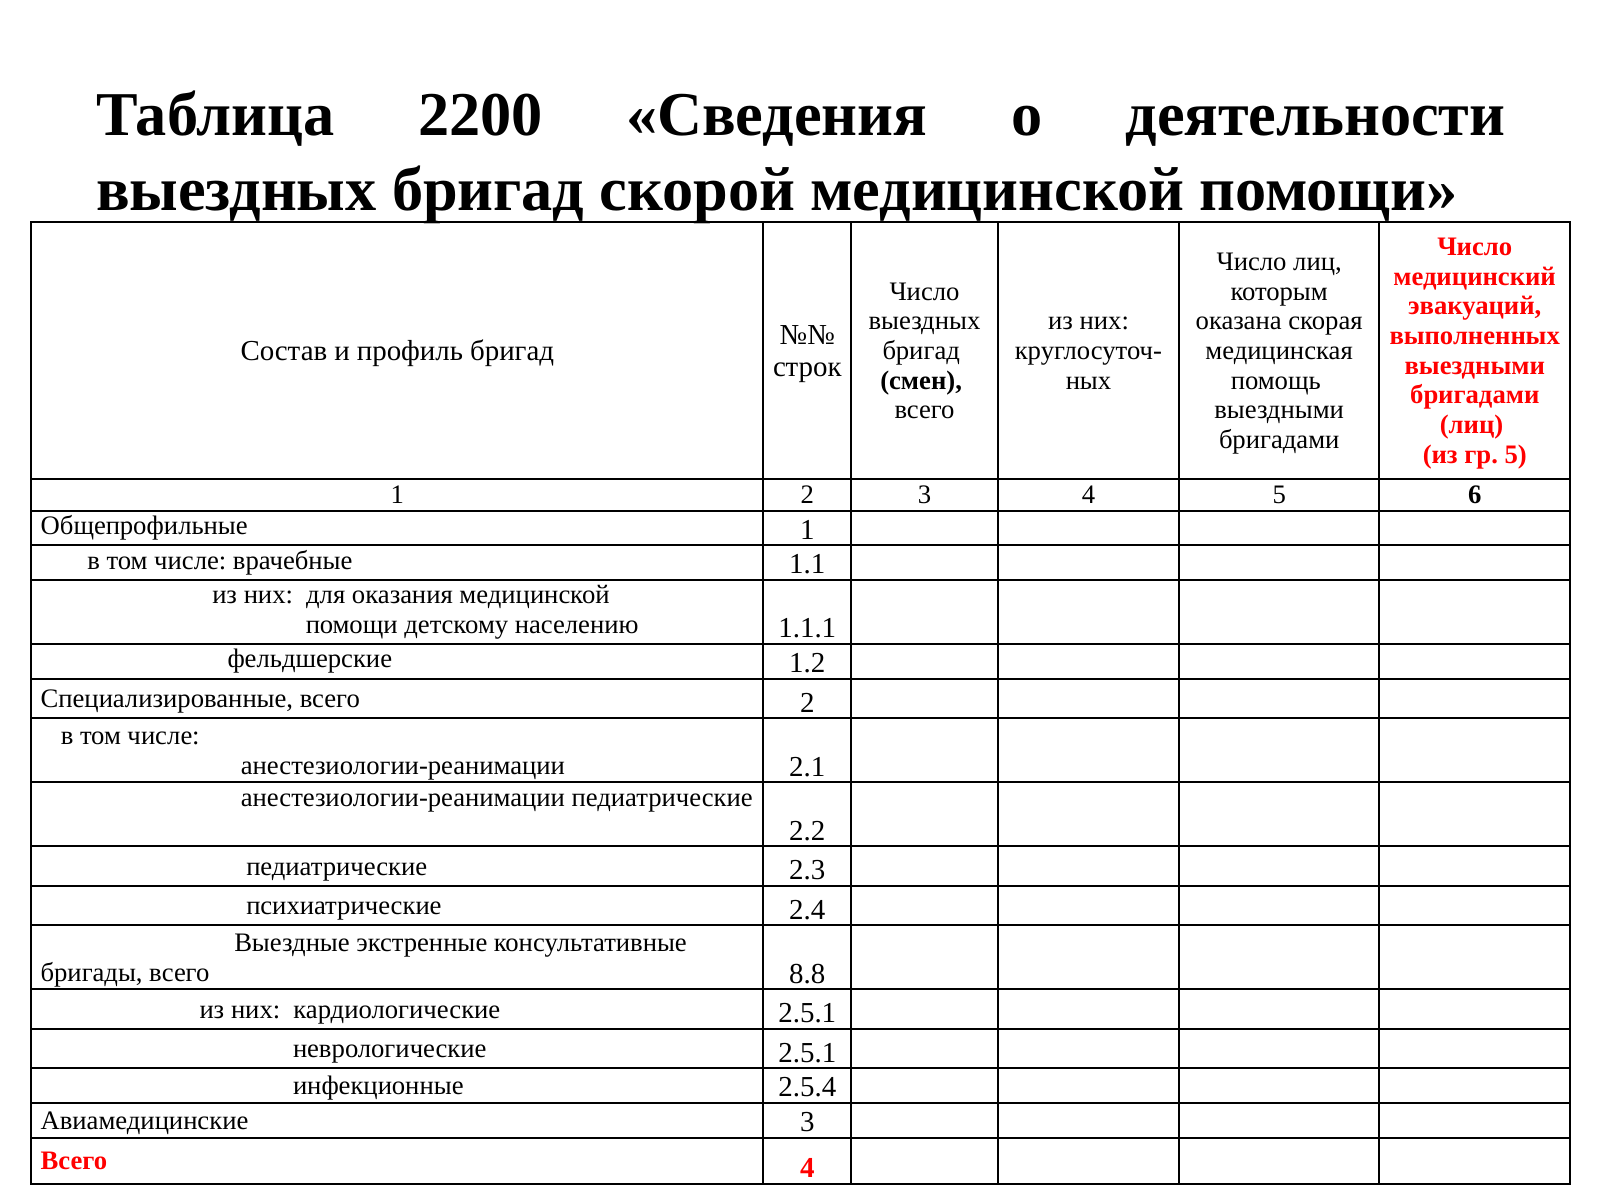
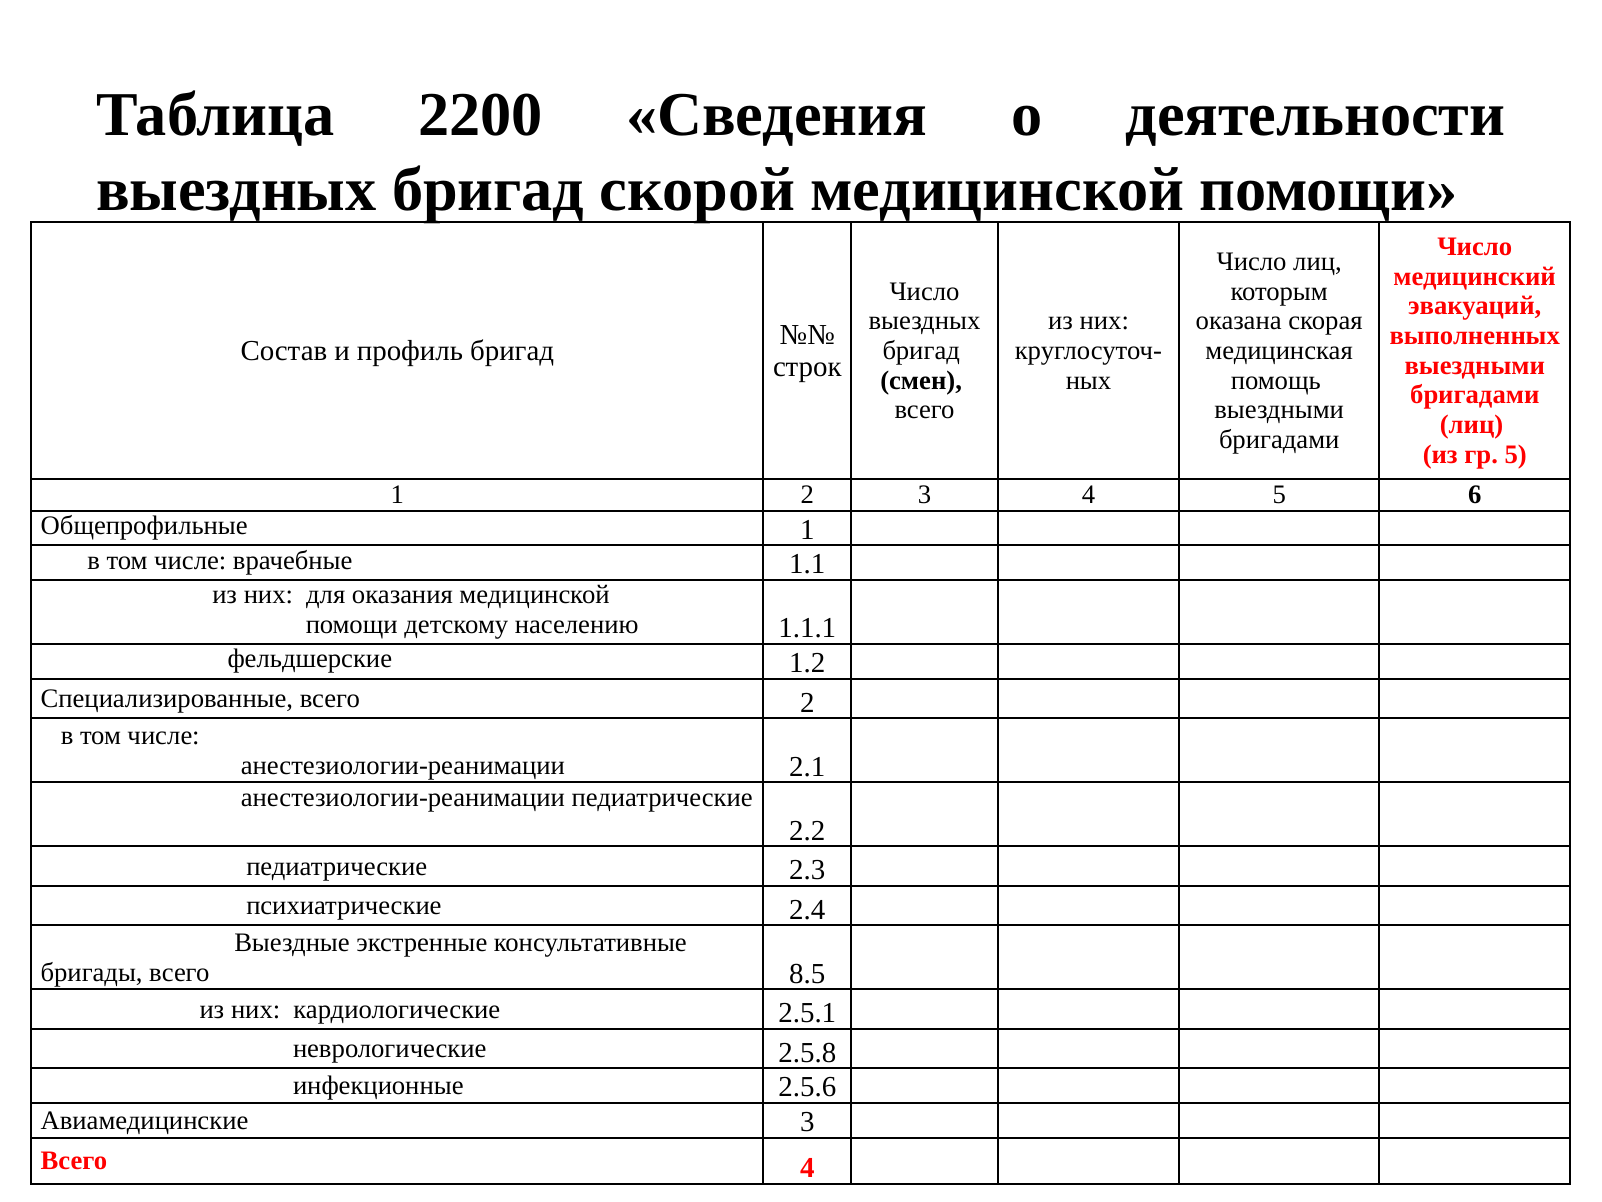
8.8: 8.8 -> 8.5
неврологические 2.5.1: 2.5.1 -> 2.5.8
2.5.4: 2.5.4 -> 2.5.6
